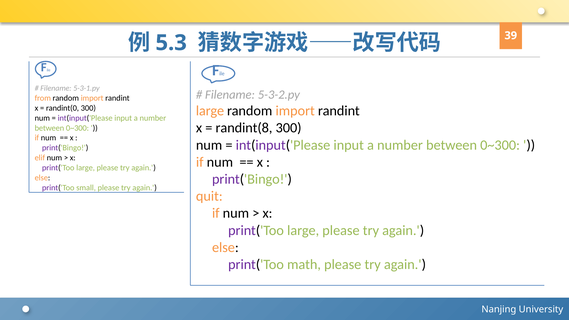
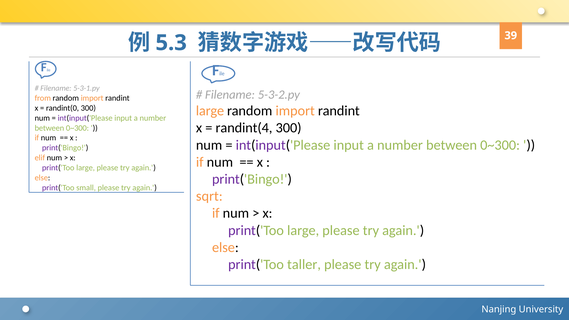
randint(8: randint(8 -> randint(4
quit: quit -> sqrt
math: math -> taller
